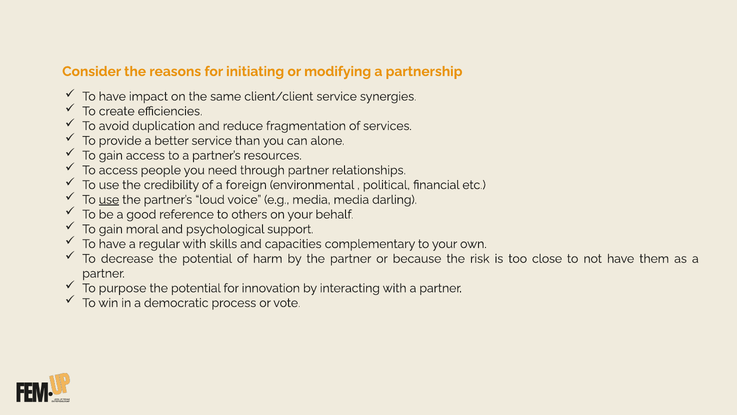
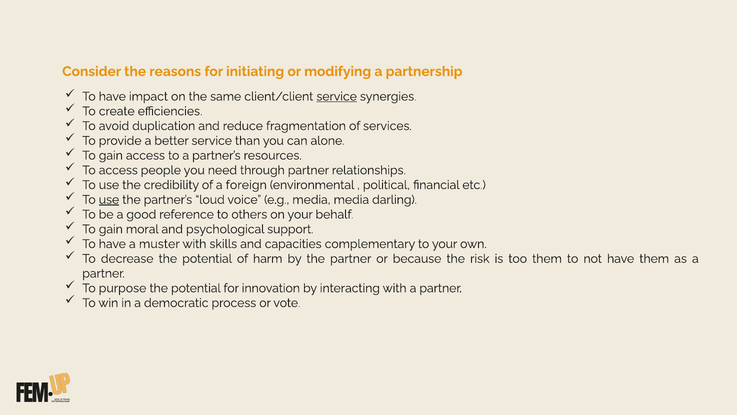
service at (337, 96) underline: none -> present
regular: regular -> muster
too close: close -> them
